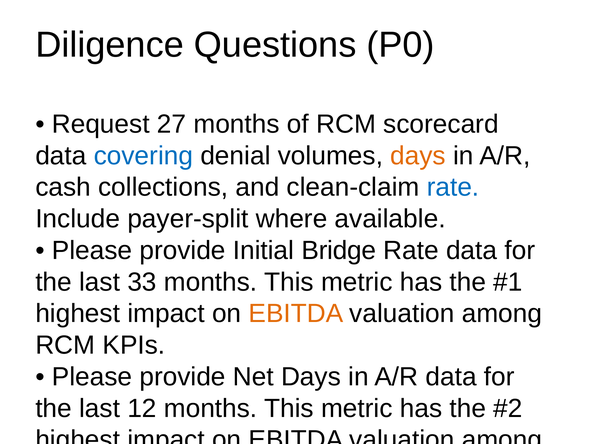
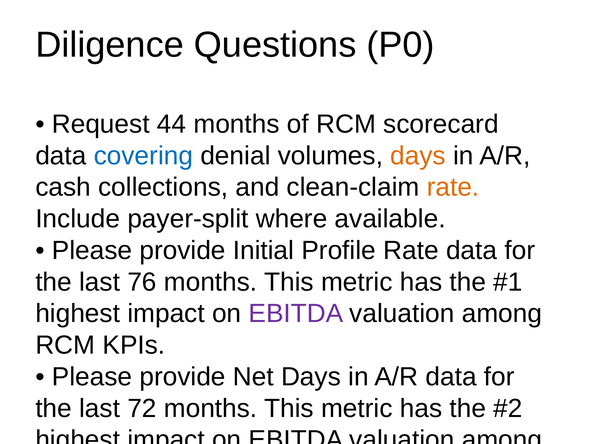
27: 27 -> 44
rate at (453, 187) colour: blue -> orange
Bridge: Bridge -> Profile
33: 33 -> 76
EBITDA at (296, 313) colour: orange -> purple
12: 12 -> 72
